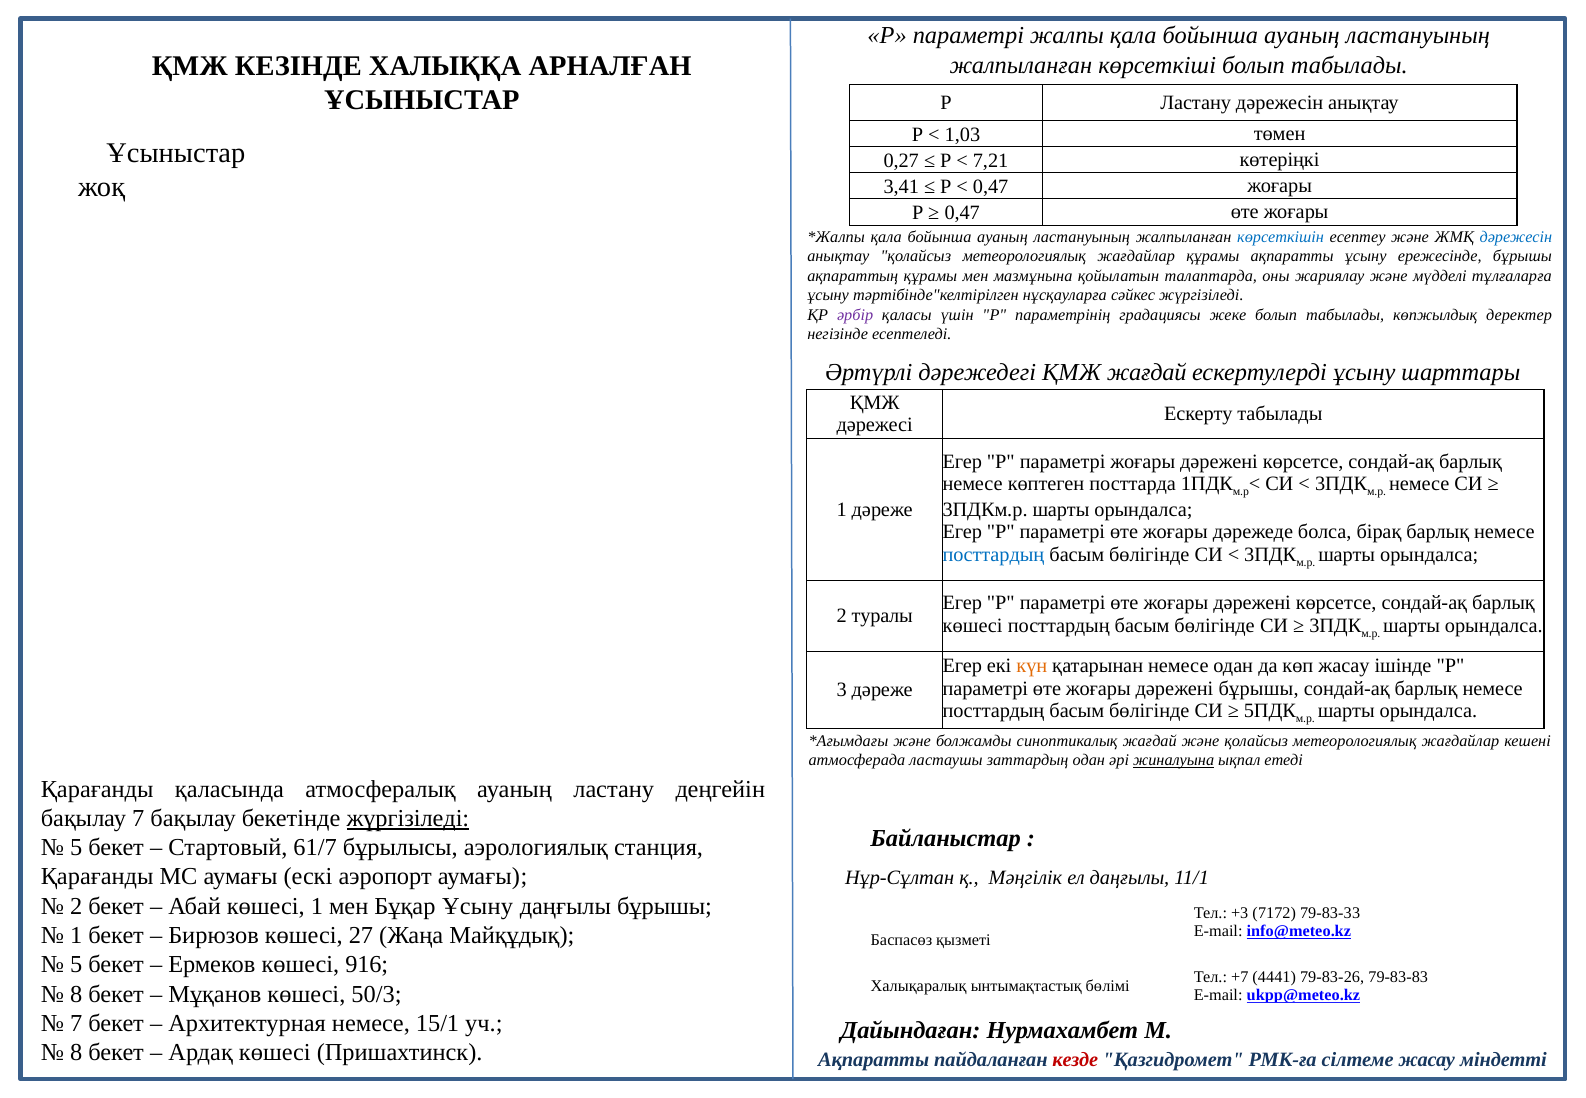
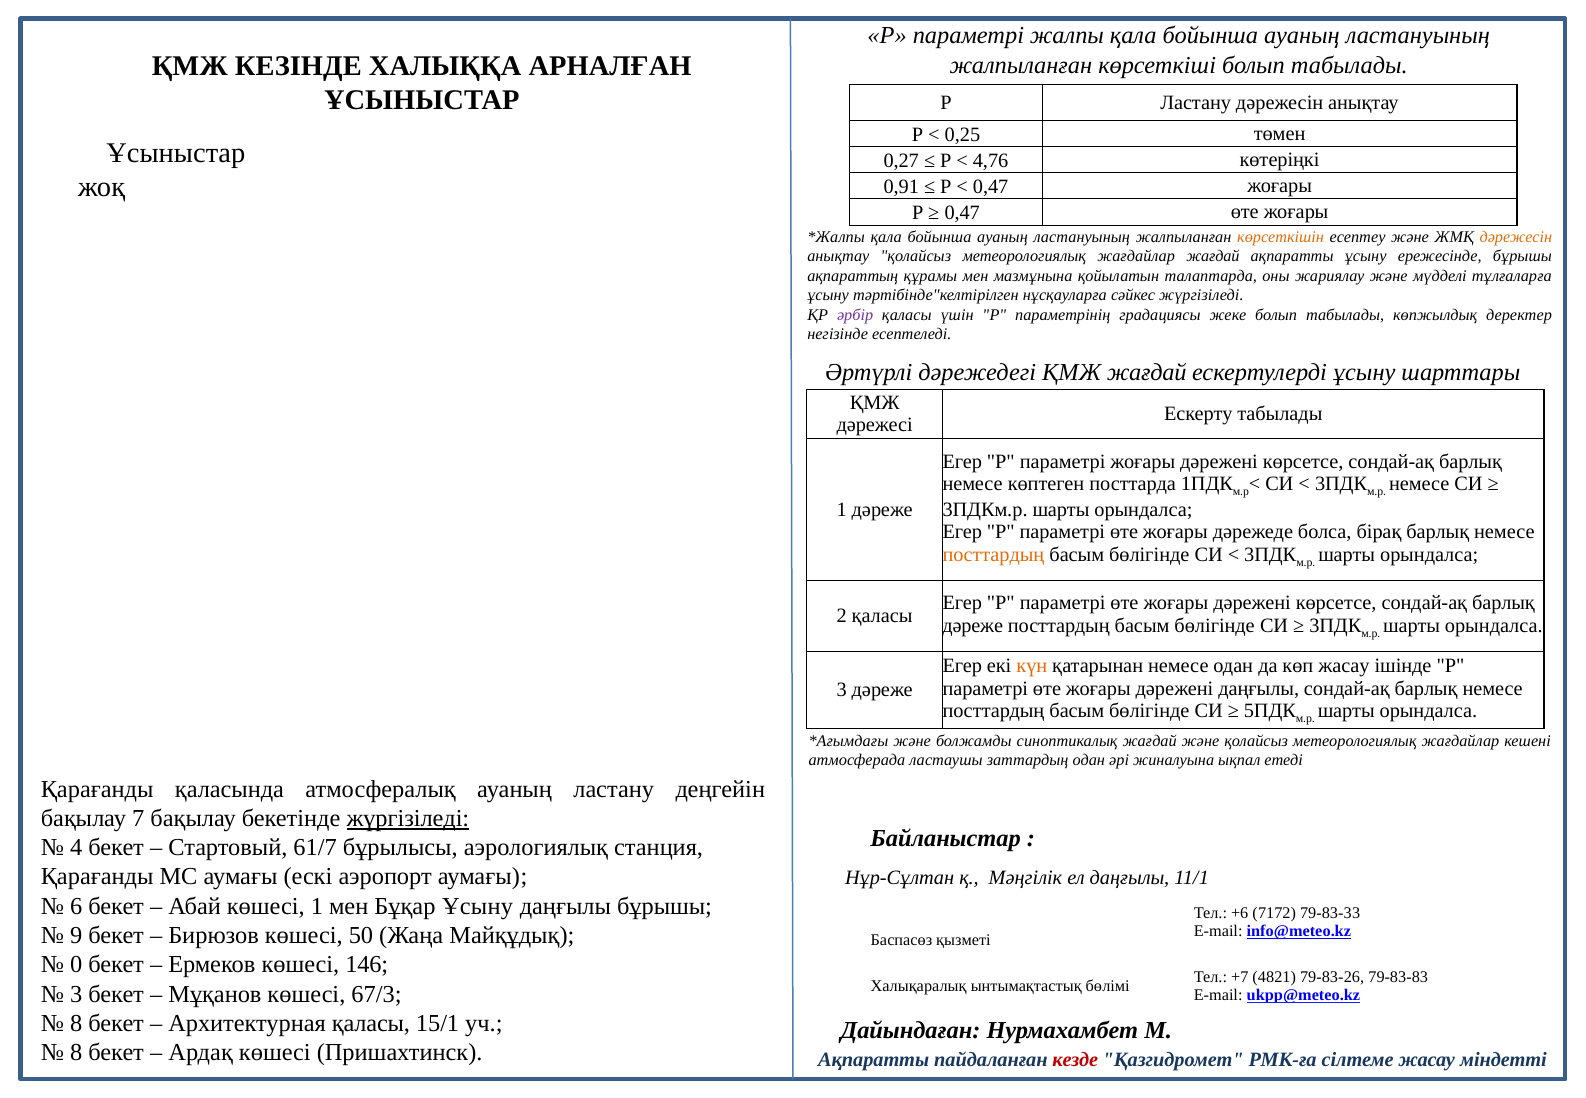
1,03: 1,03 -> 0,25
7,21: 7,21 -> 4,76
3,41: 3,41 -> 0,91
көрсеткішін colour: blue -> orange
дәрежесін at (1516, 237) colour: blue -> orange
жағдайлар құрамы: құрамы -> жағдай
посттардың at (993, 554) colour: blue -> orange
2 туралы: туралы -> қаласы
көшесі at (973, 626): көшесі -> дәреже
дәрежені бұрышы: бұрышы -> даңғылы
жиналуына underline: present -> none
5 at (76, 848): 5 -> 4
2 at (76, 906): 2 -> 6
+3: +3 -> +6
1 at (76, 935): 1 -> 9
27: 27 -> 50
5 at (76, 965): 5 -> 0
916: 916 -> 146
4441: 4441 -> 4821
8 at (76, 994): 8 -> 3
50/3: 50/3 -> 67/3
7 at (76, 1023): 7 -> 8
Архитектурная немесе: немесе -> қаласы
